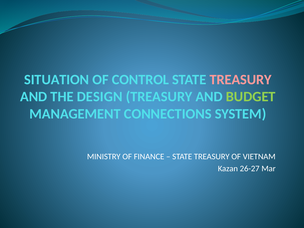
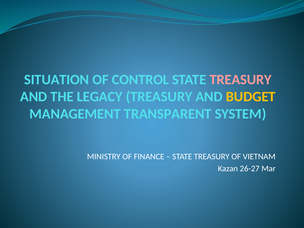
DESIGN: DESIGN -> LEGACY
BUDGET colour: light green -> yellow
CONNECTIONS: CONNECTIONS -> TRANSPARENT
